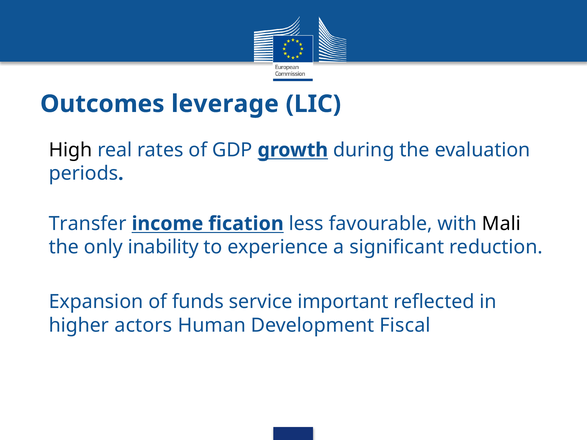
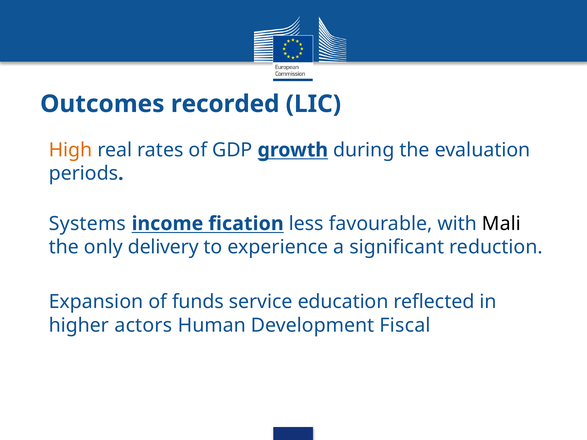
leverage: leverage -> recorded
High colour: black -> orange
Transfer: Transfer -> Systems
inability: inability -> delivery
important: important -> education
